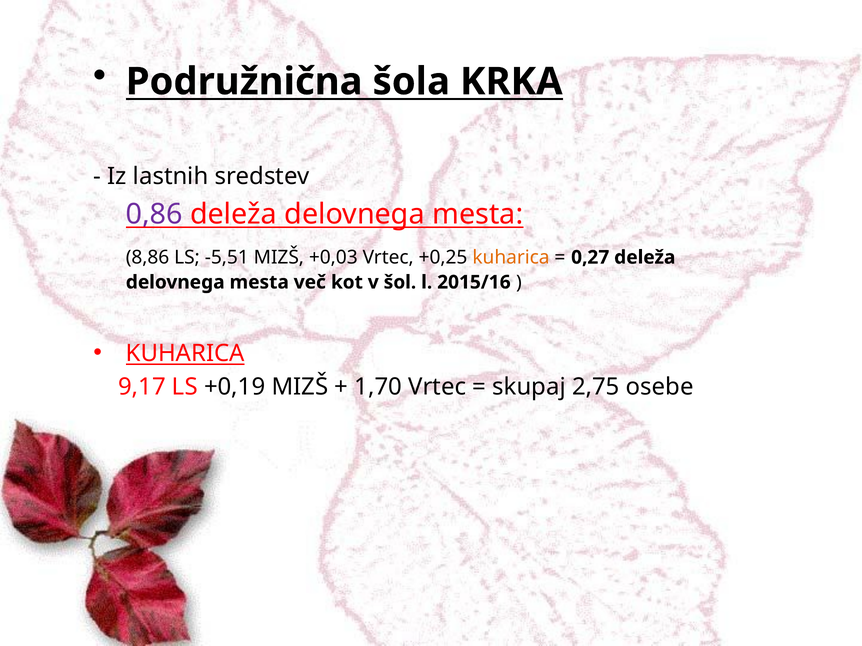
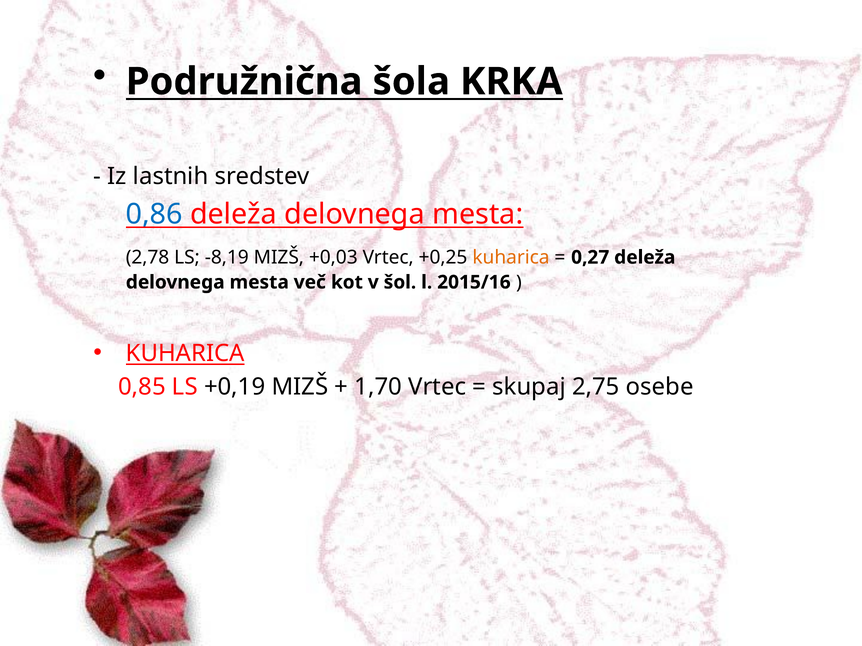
0,86 colour: purple -> blue
8,86: 8,86 -> 2,78
-5,51: -5,51 -> -8,19
9,17: 9,17 -> 0,85
